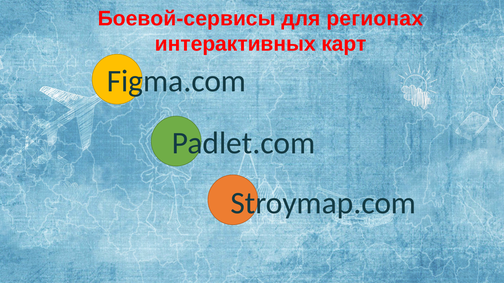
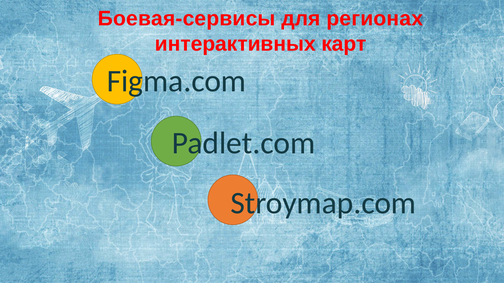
Боевой-сервисы: Боевой-сервисы -> Боевая-сервисы
